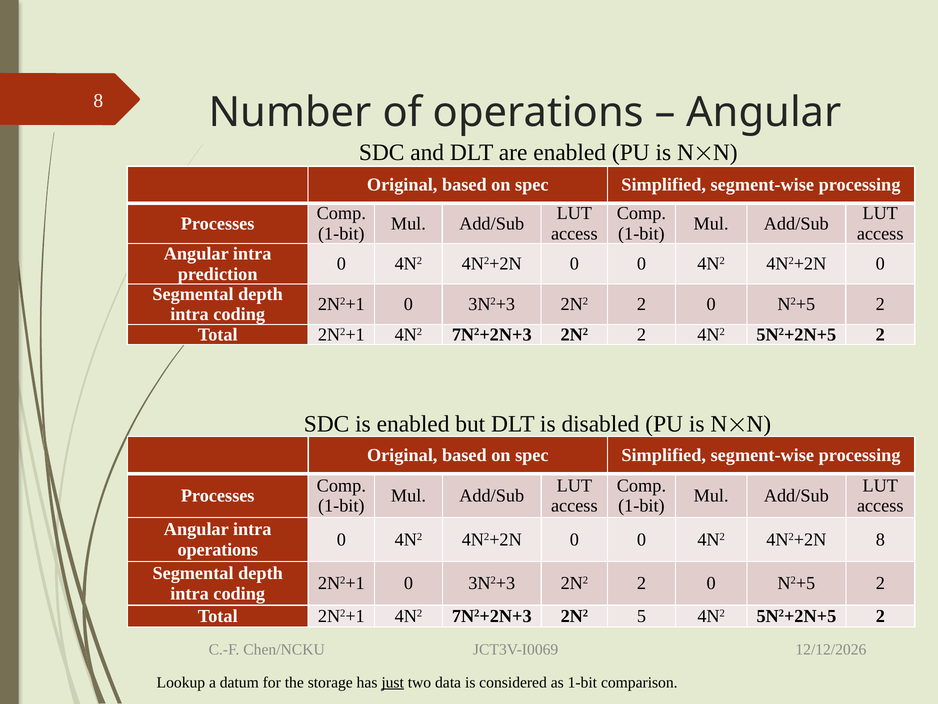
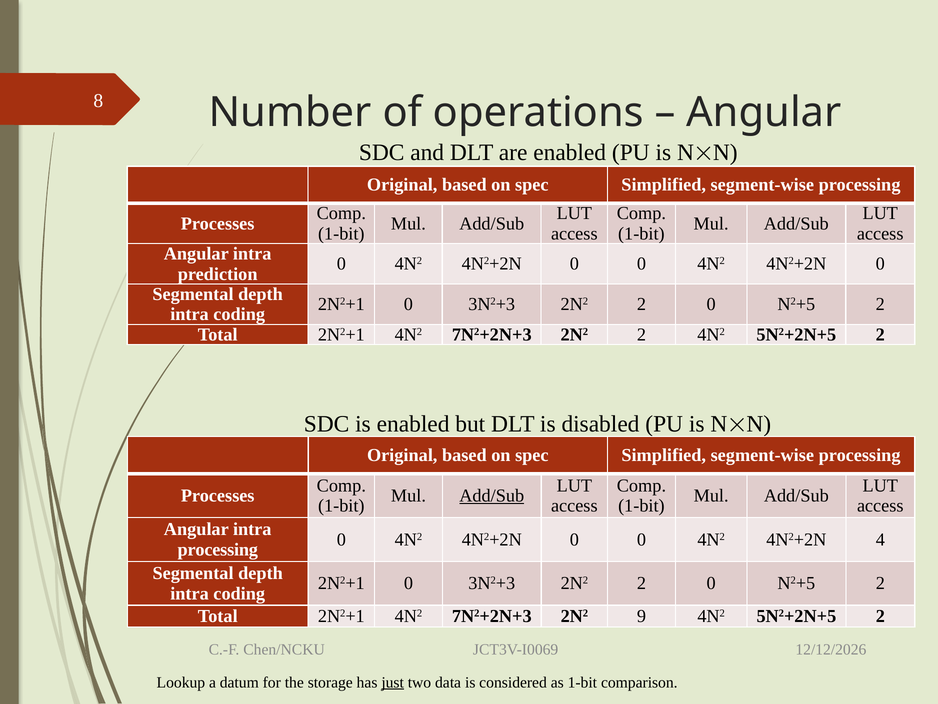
Add/Sub at (492, 495) underline: none -> present
4N2+2N 8: 8 -> 4
operations at (218, 549): operations -> processing
5: 5 -> 9
